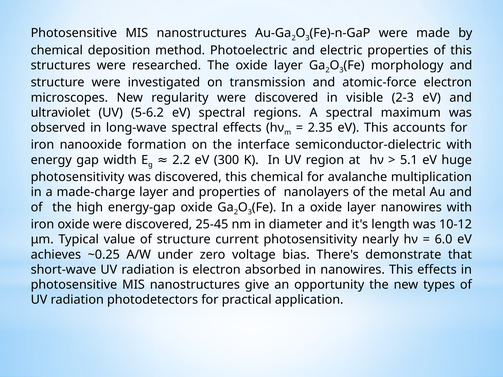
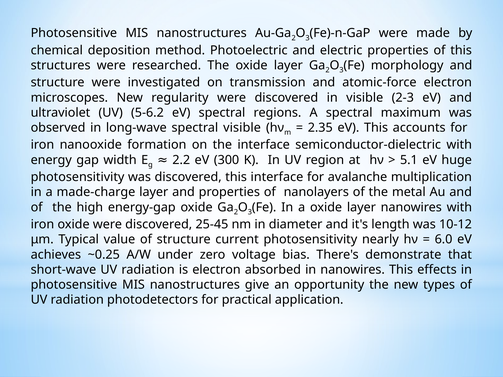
spectral effects: effects -> visible
this chemical: chemical -> interface
